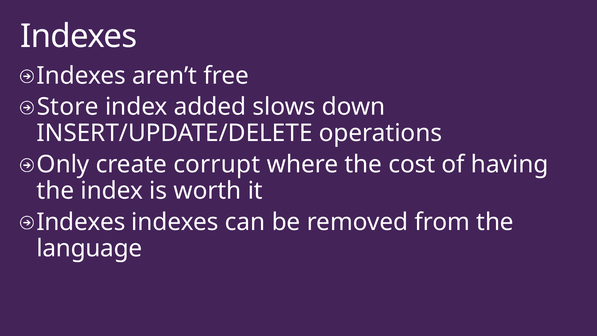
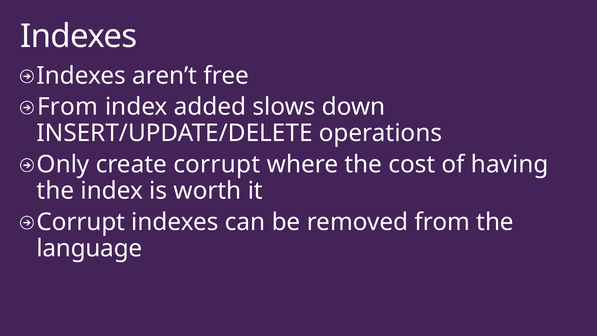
Store at (68, 107): Store -> From
Indexes at (81, 222): Indexes -> Corrupt
